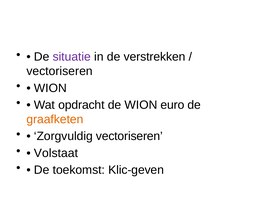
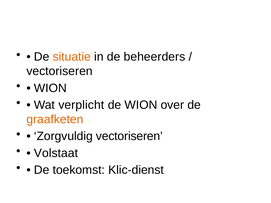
situatie colour: purple -> orange
verstrekken: verstrekken -> beheerders
opdracht: opdracht -> verplicht
euro: euro -> over
Klic-geven: Klic-geven -> Klic-dienst
